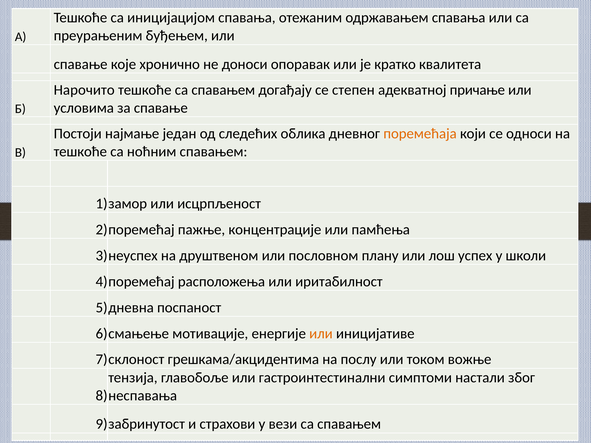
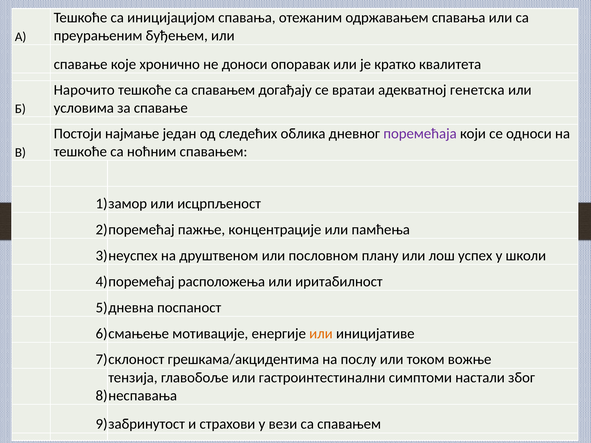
степен: степен -> вратаи
причање: причање -> генетска
поремећаја colour: orange -> purple
